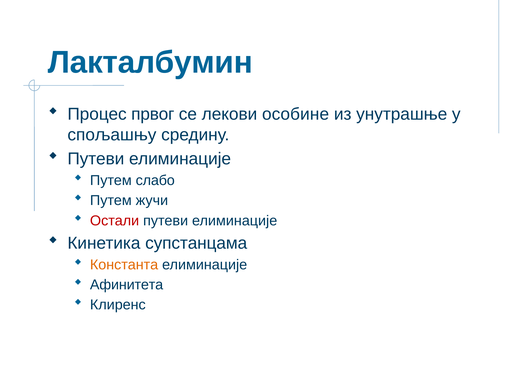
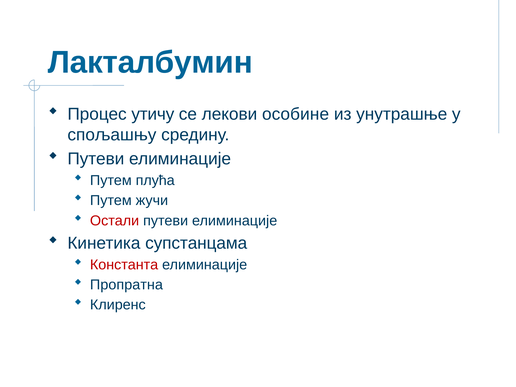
првог: првог -> утичу
слабо: слабо -> плућа
Константа colour: orange -> red
Афинитета: Афинитета -> Пропратна
